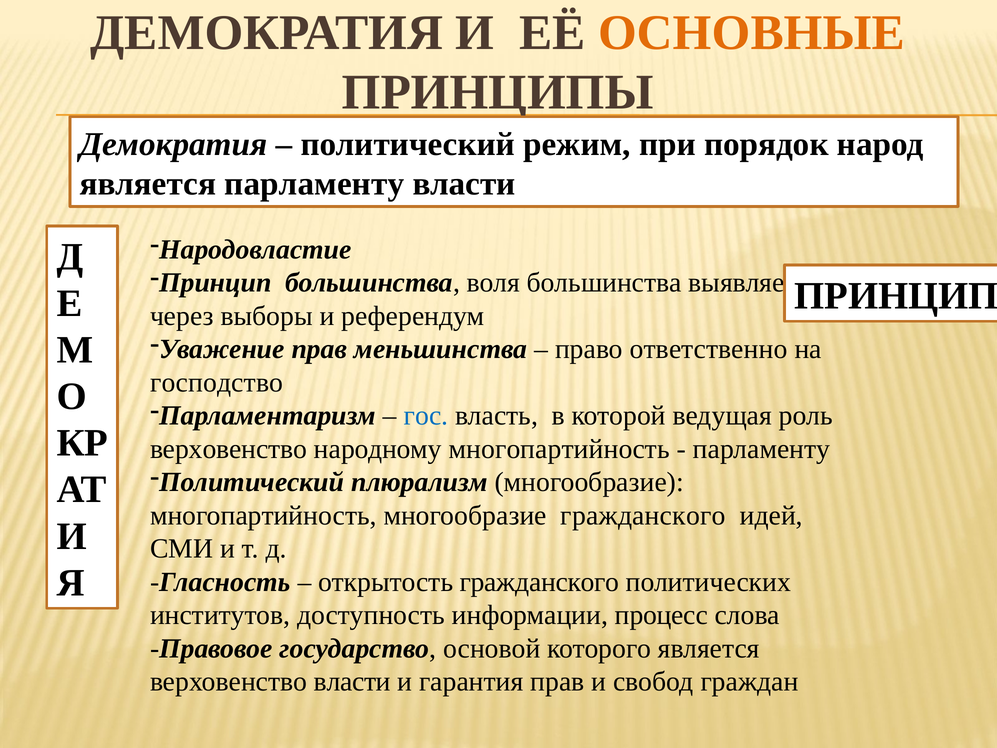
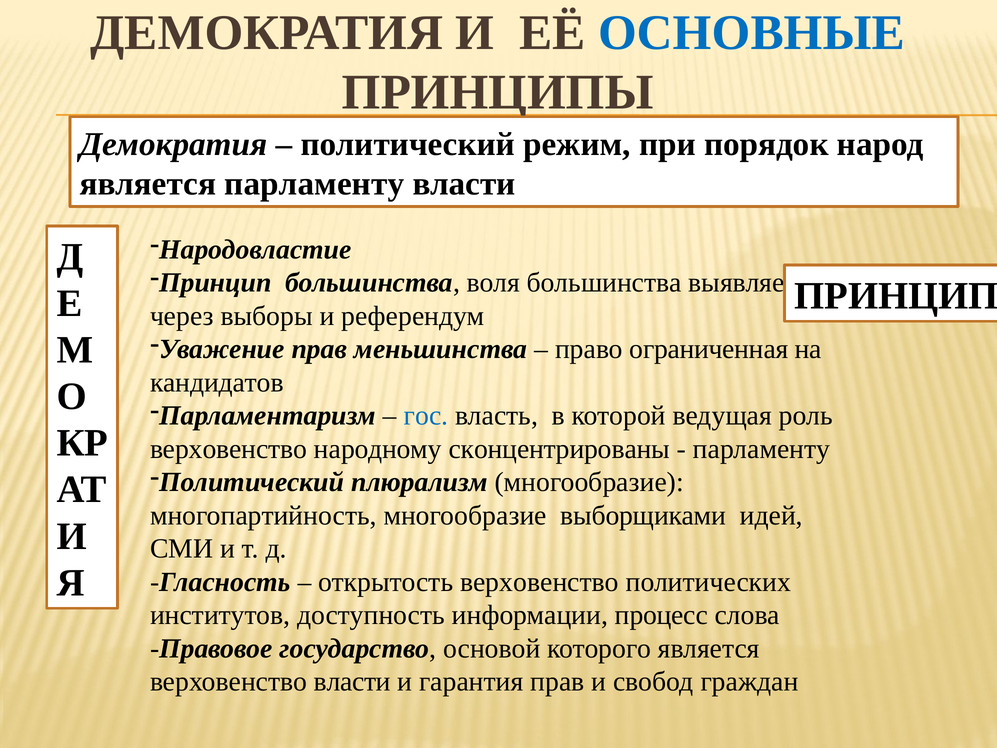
ОСНОВНЫЕ colour: orange -> blue
ответственно: ответственно -> ограниченная
господство: господство -> кандидатов
народному многопартийность: многопартийность -> сконцентрированы
многообразие гражданского: гражданского -> выборщиками
открытость гражданского: гражданского -> верховенство
